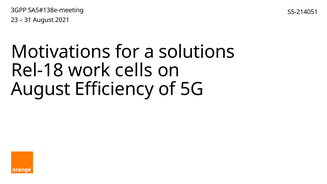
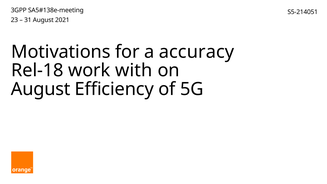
solutions: solutions -> accuracy
cells: cells -> with
